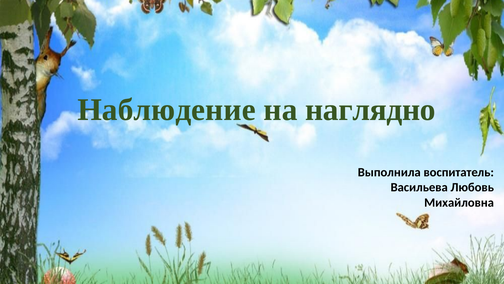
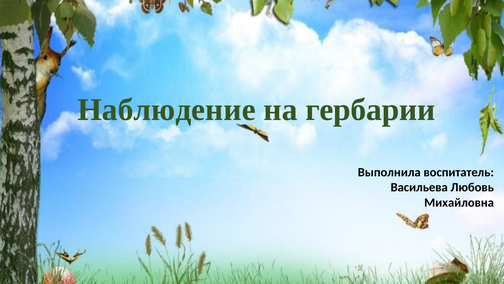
наглядно: наглядно -> гербарии
